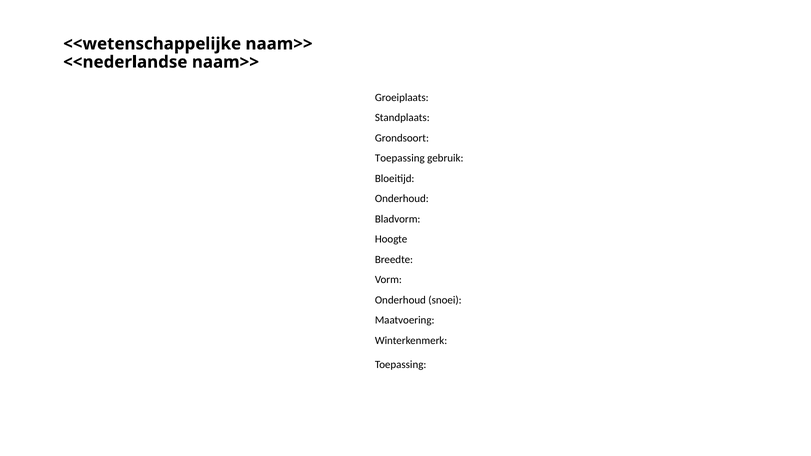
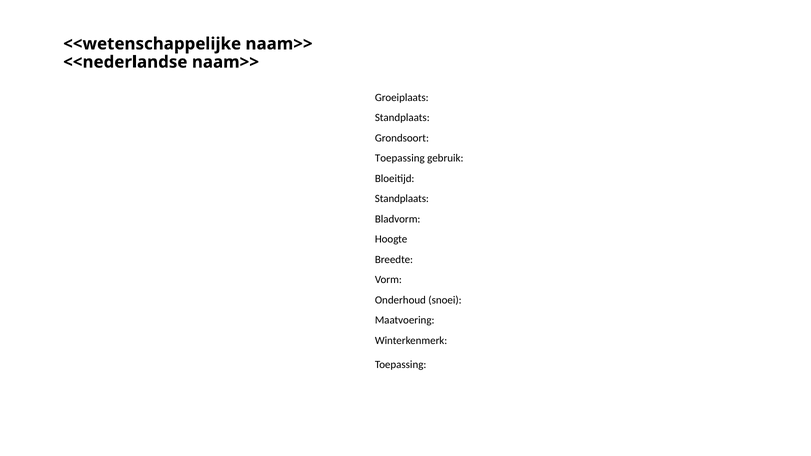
Onderhoud at (402, 199): Onderhoud -> Standplaats
